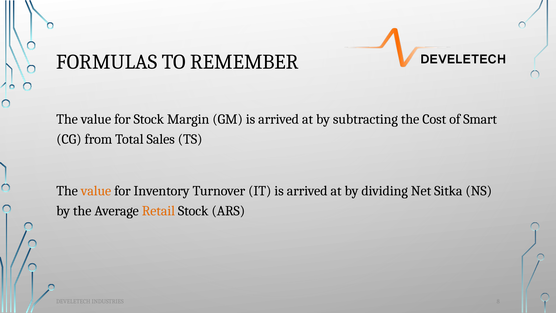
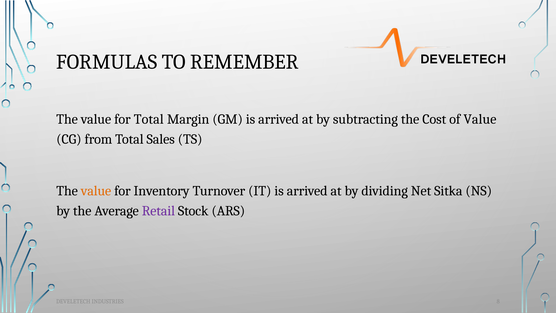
for Stock: Stock -> Total
of Smart: Smart -> Value
Retail colour: orange -> purple
